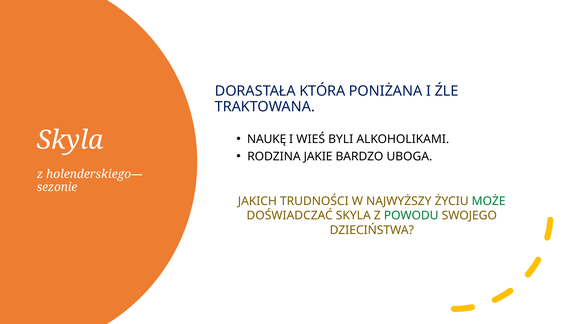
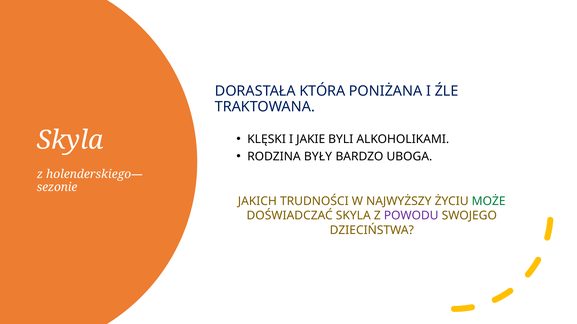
NAUKĘ: NAUKĘ -> KLĘSKI
WIEŚ: WIEŚ -> JAKIE
JAKIE: JAKIE -> BYŁY
POWODU colour: green -> purple
